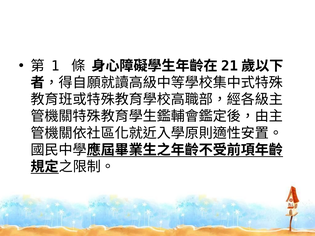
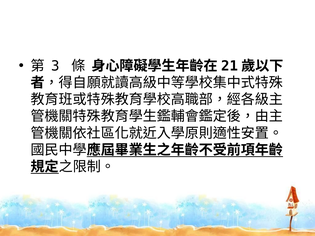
1: 1 -> 3
